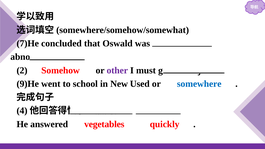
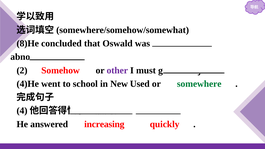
7)He: 7)He -> 8)He
9)He: 9)He -> 4)He
somewhere colour: blue -> green
vegetables: vegetables -> increasing
